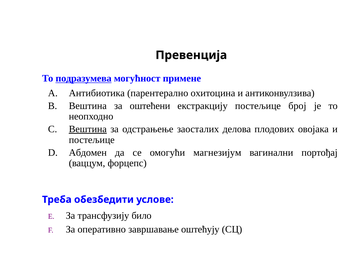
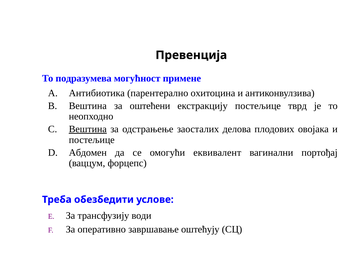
подразумева underline: present -> none
број: број -> тврд
магнезијум: магнезијум -> еквивалент
било: било -> води
